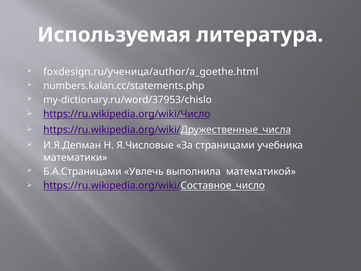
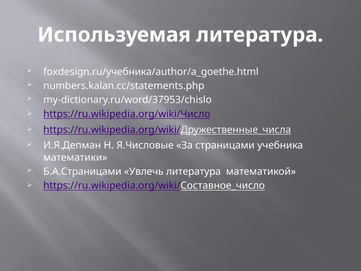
foxdesign.ru/ученица/author/a_goethe.html: foxdesign.ru/ученица/author/a_goethe.html -> foxdesign.ru/учебника/author/a_goethe.html
Увлечь выполнила: выполнила -> литература
